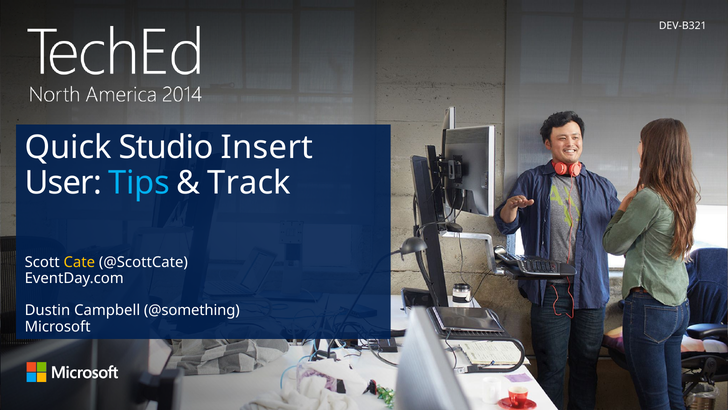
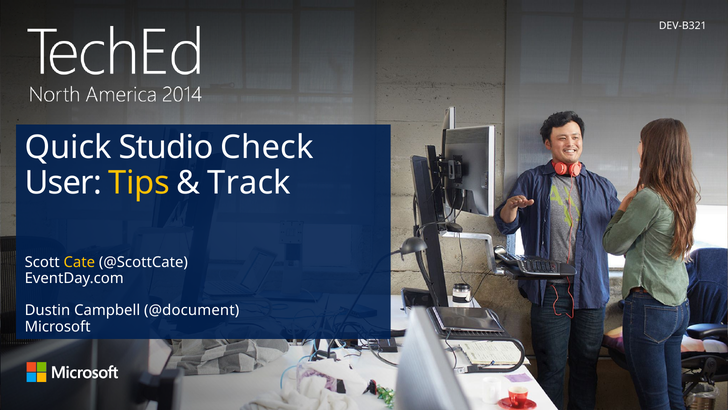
Insert: Insert -> Check
Tips colour: light blue -> yellow
@something: @something -> @document
